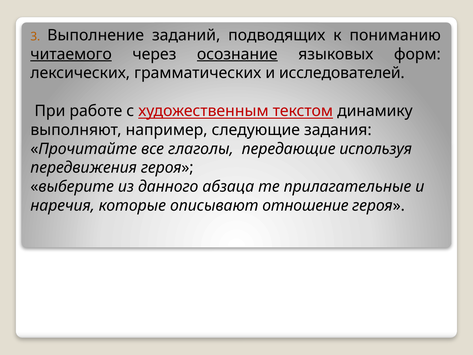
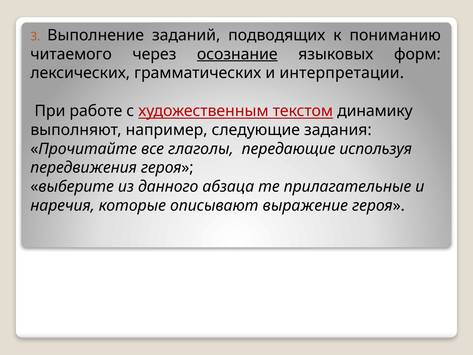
читаемого underline: present -> none
исследователей: исследователей -> интерпретации
отношение: отношение -> выражение
